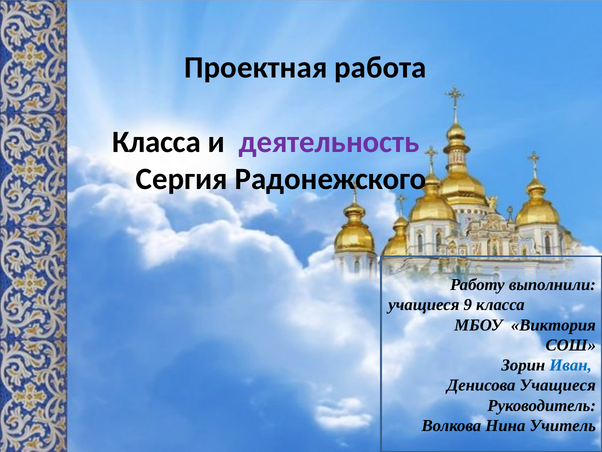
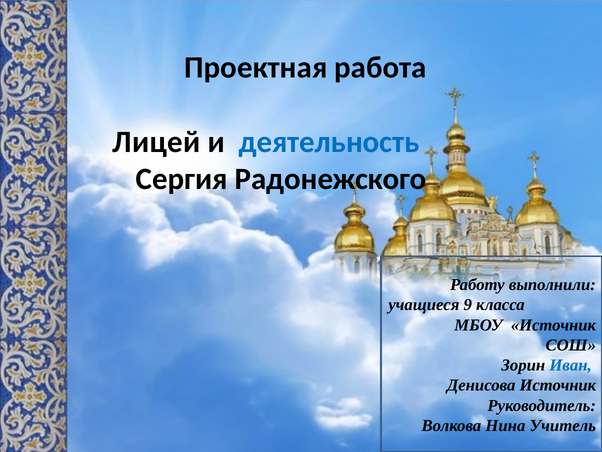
Класса at (157, 142): Класса -> Лицей
деятельность colour: purple -> blue
МБОУ Виктория: Виктория -> Источник
Денисова Учащиеся: Учащиеся -> Источник
